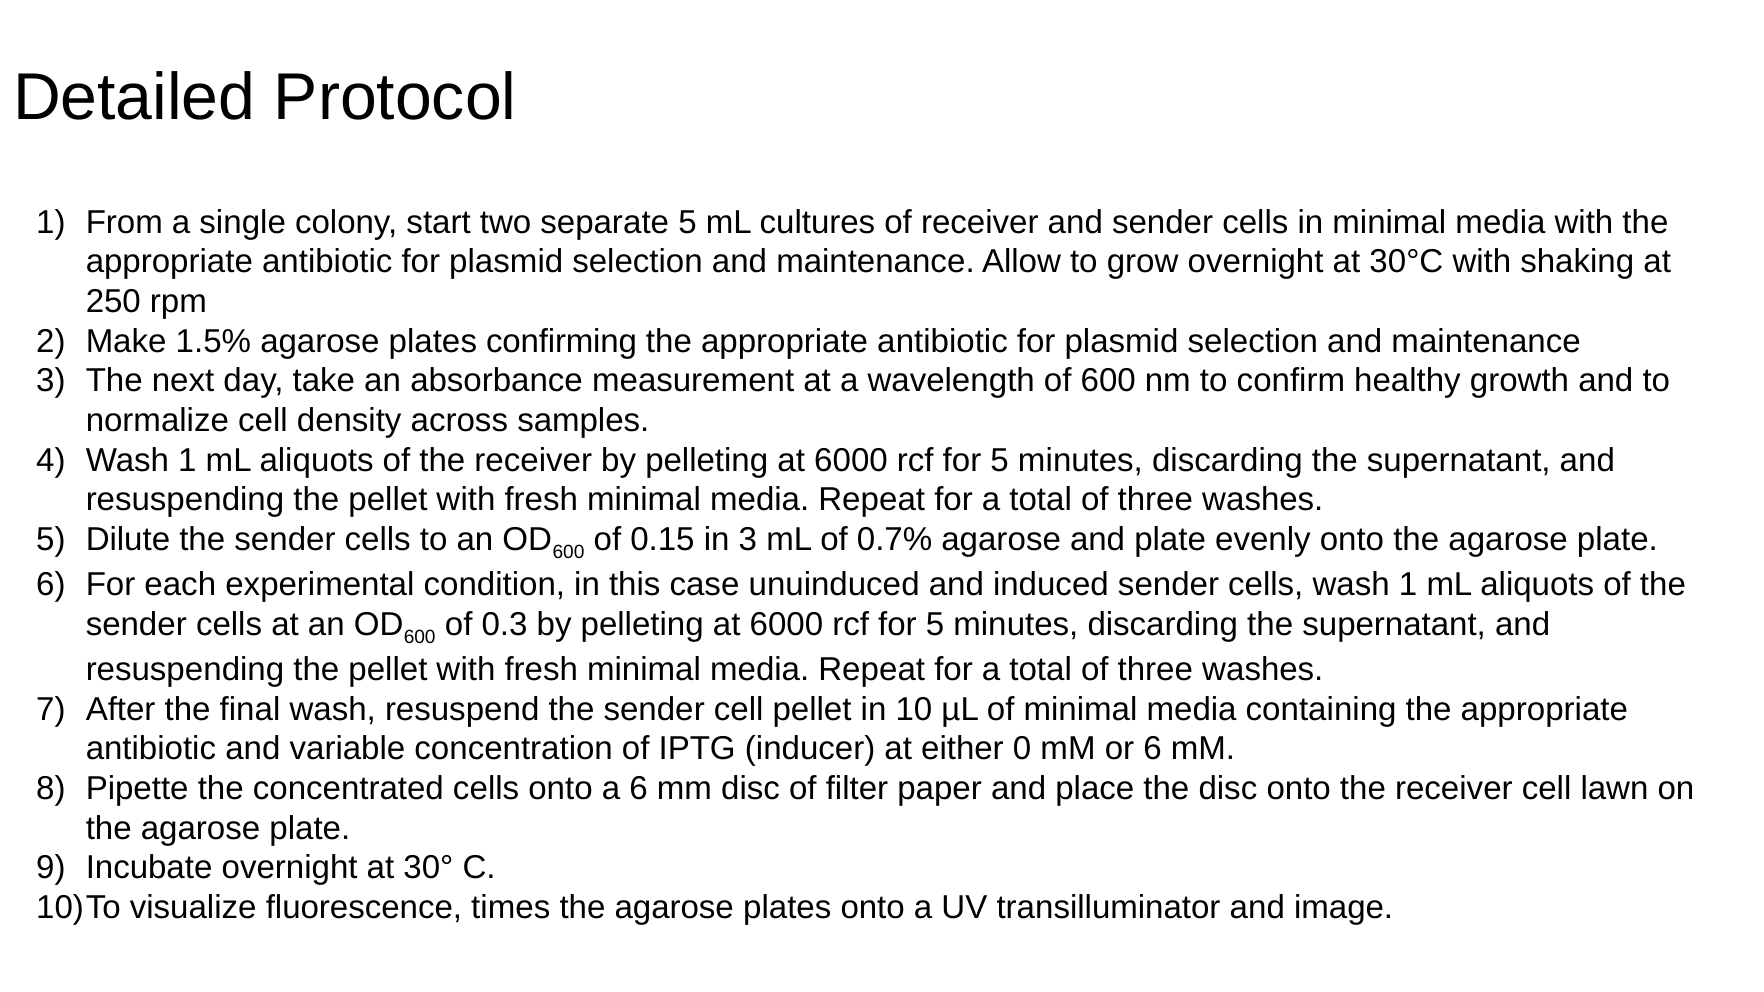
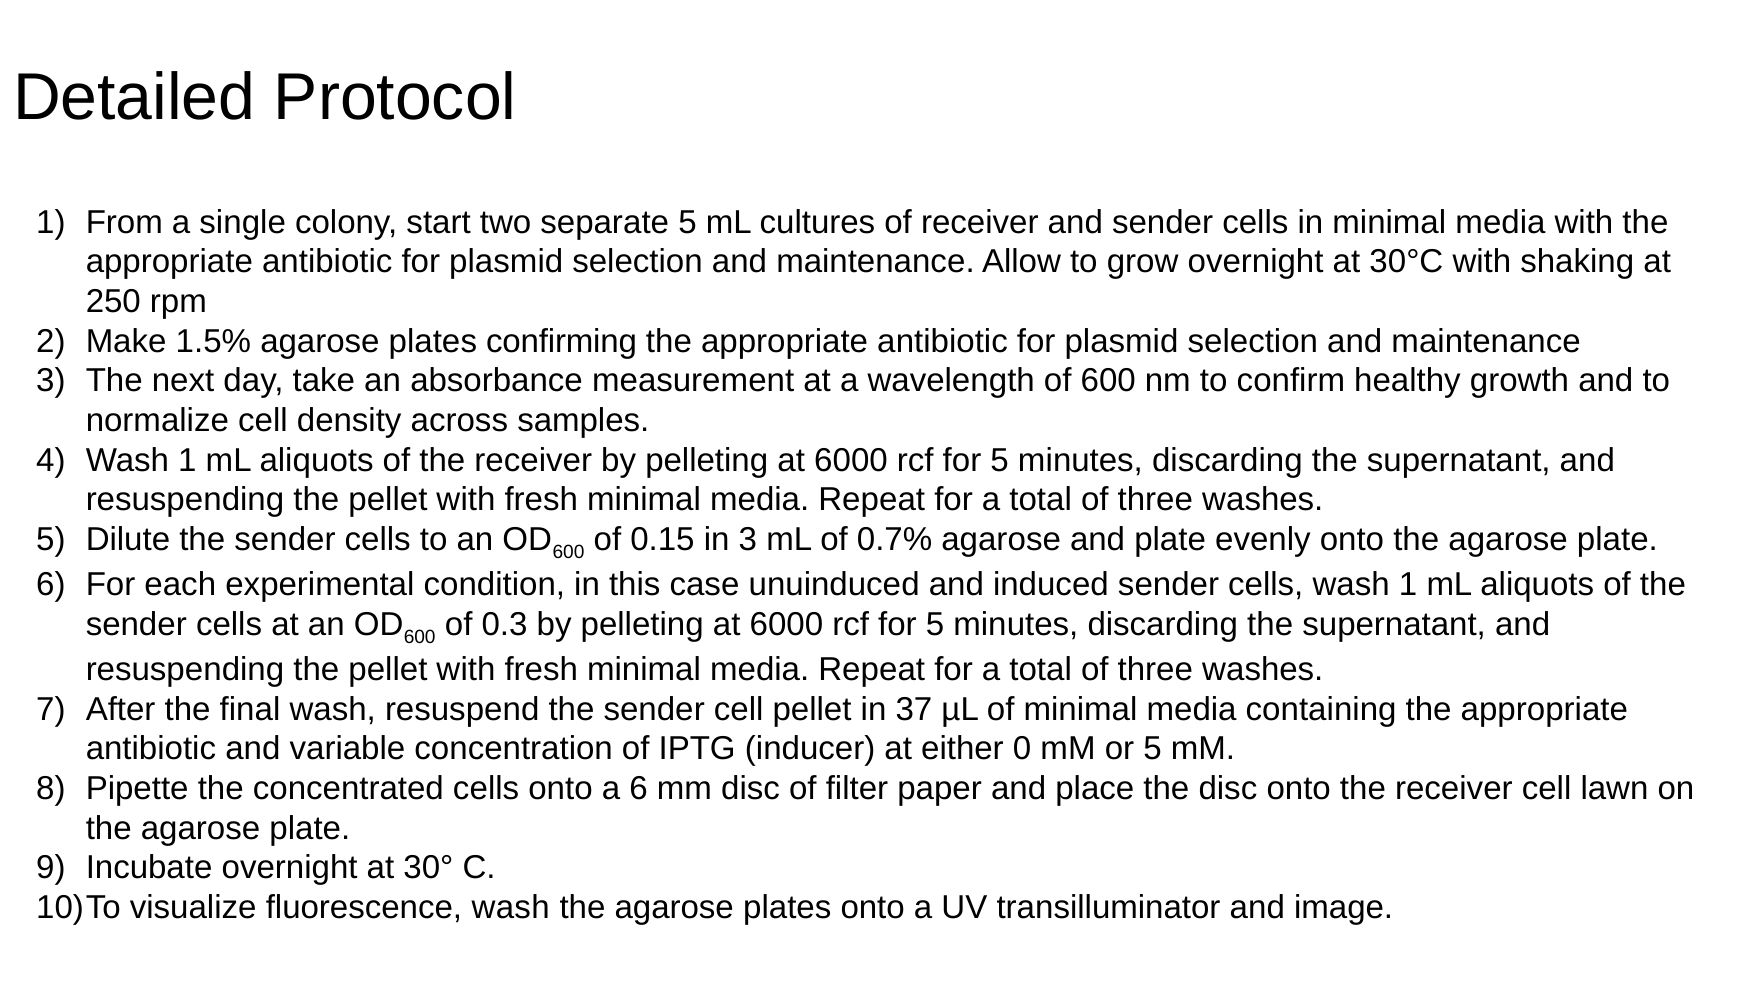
10: 10 -> 37
or 6: 6 -> 5
fluorescence times: times -> wash
